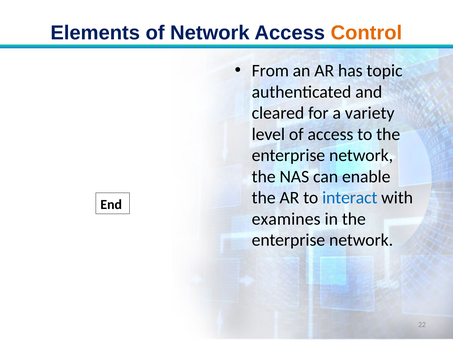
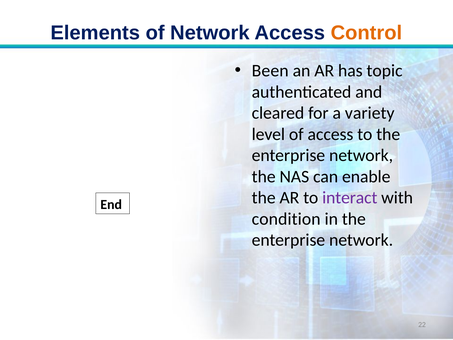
From: From -> Been
interact colour: blue -> purple
examines: examines -> condition
